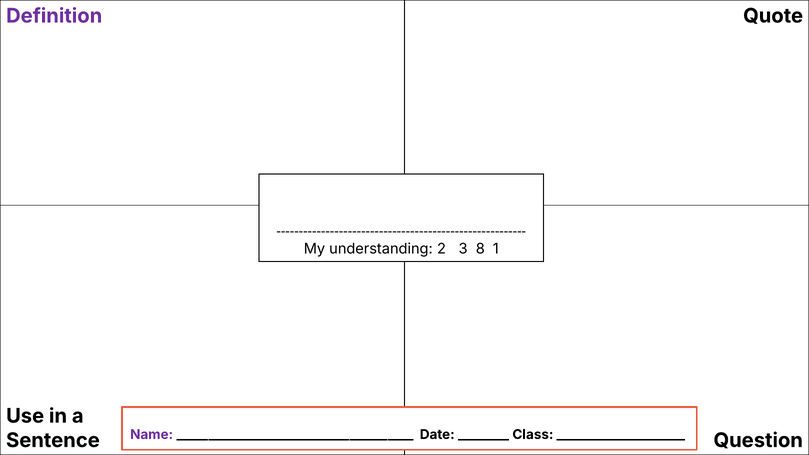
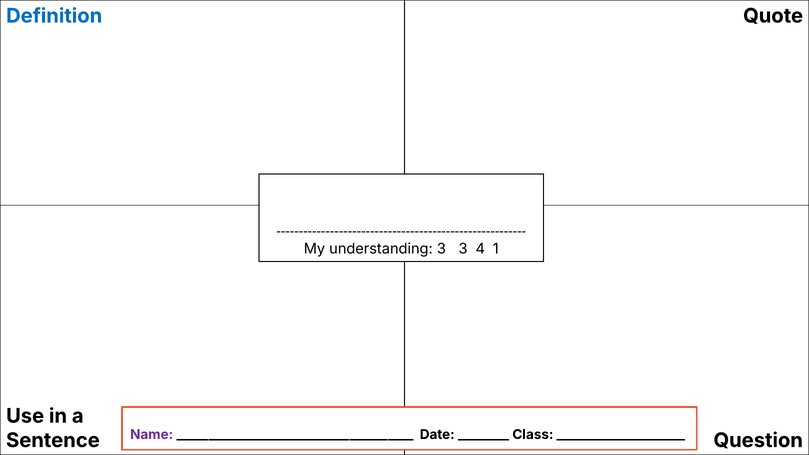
Definition colour: purple -> blue
understanding 2: 2 -> 3
8: 8 -> 4
